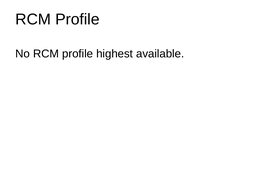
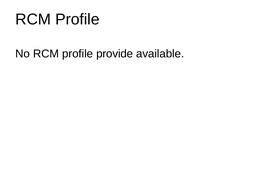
highest: highest -> provide
